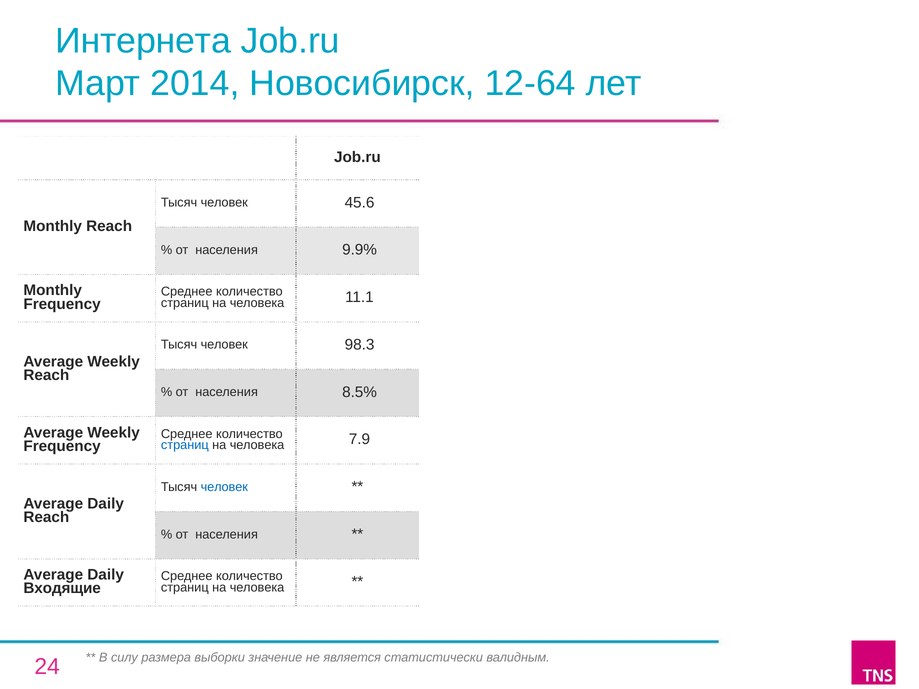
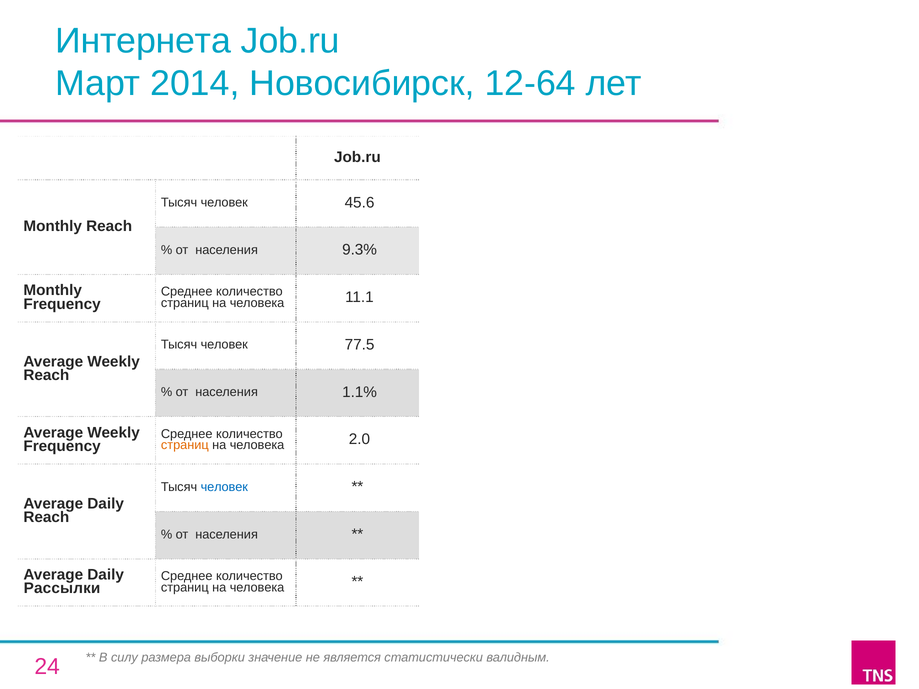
9.9%: 9.9% -> 9.3%
98.3: 98.3 -> 77.5
8.5%: 8.5% -> 1.1%
страниц at (185, 445) colour: blue -> orange
7.9: 7.9 -> 2.0
Входящие: Входящие -> Рассылки
